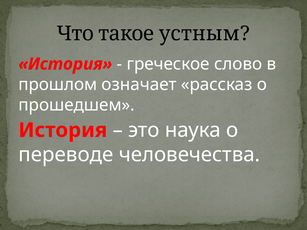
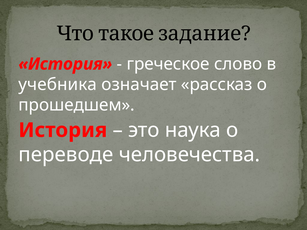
устным: устным -> задание
прошлом: прошлом -> учебника
